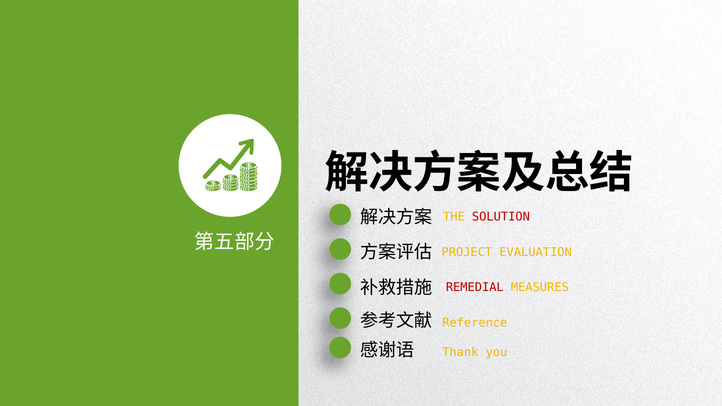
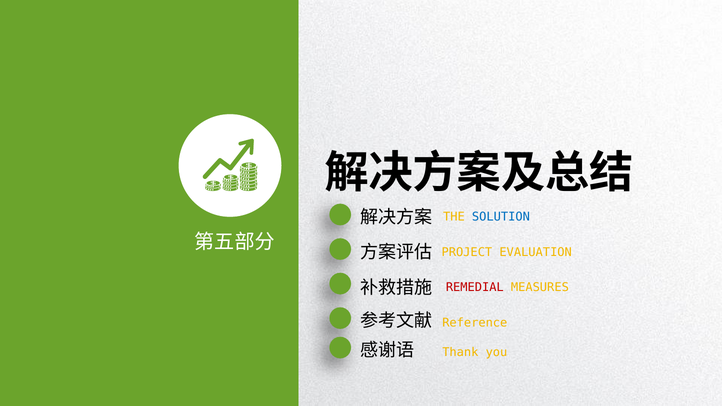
SOLUTION colour: red -> blue
